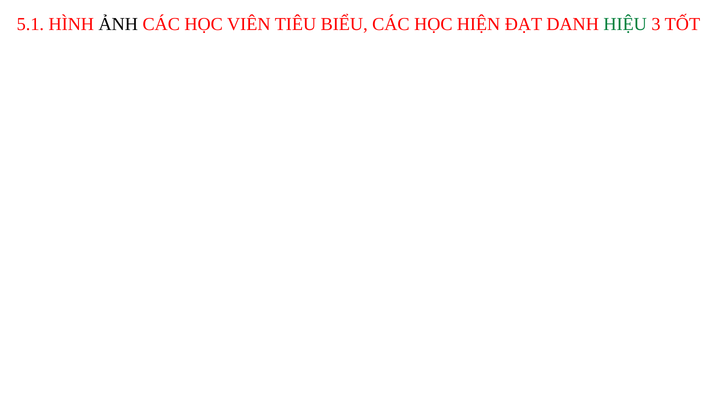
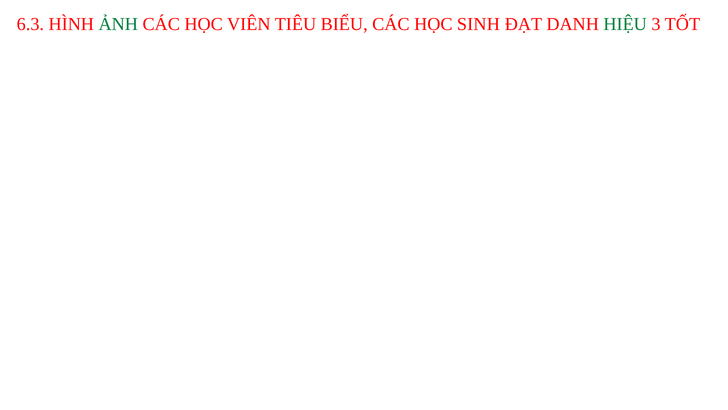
5.1: 5.1 -> 6.3
ẢNH colour: black -> green
HIỆN: HIỆN -> SINH
